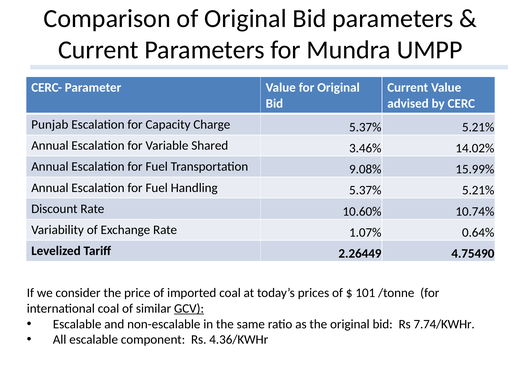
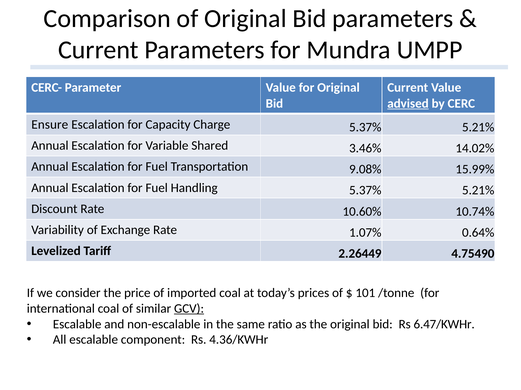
advised underline: none -> present
Punjab: Punjab -> Ensure
7.74/KWHr: 7.74/KWHr -> 6.47/KWHr
